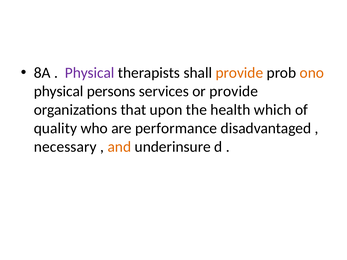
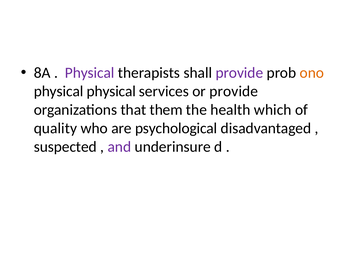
provide at (239, 73) colour: orange -> purple
physical persons: persons -> physical
upon: upon -> them
performance: performance -> psychological
necessary: necessary -> suspected
and colour: orange -> purple
